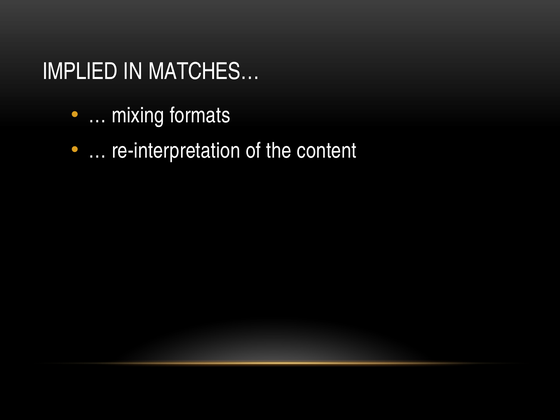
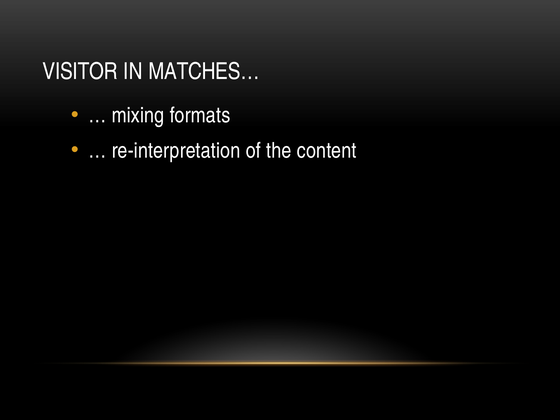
IMPLIED: IMPLIED -> VISITOR
